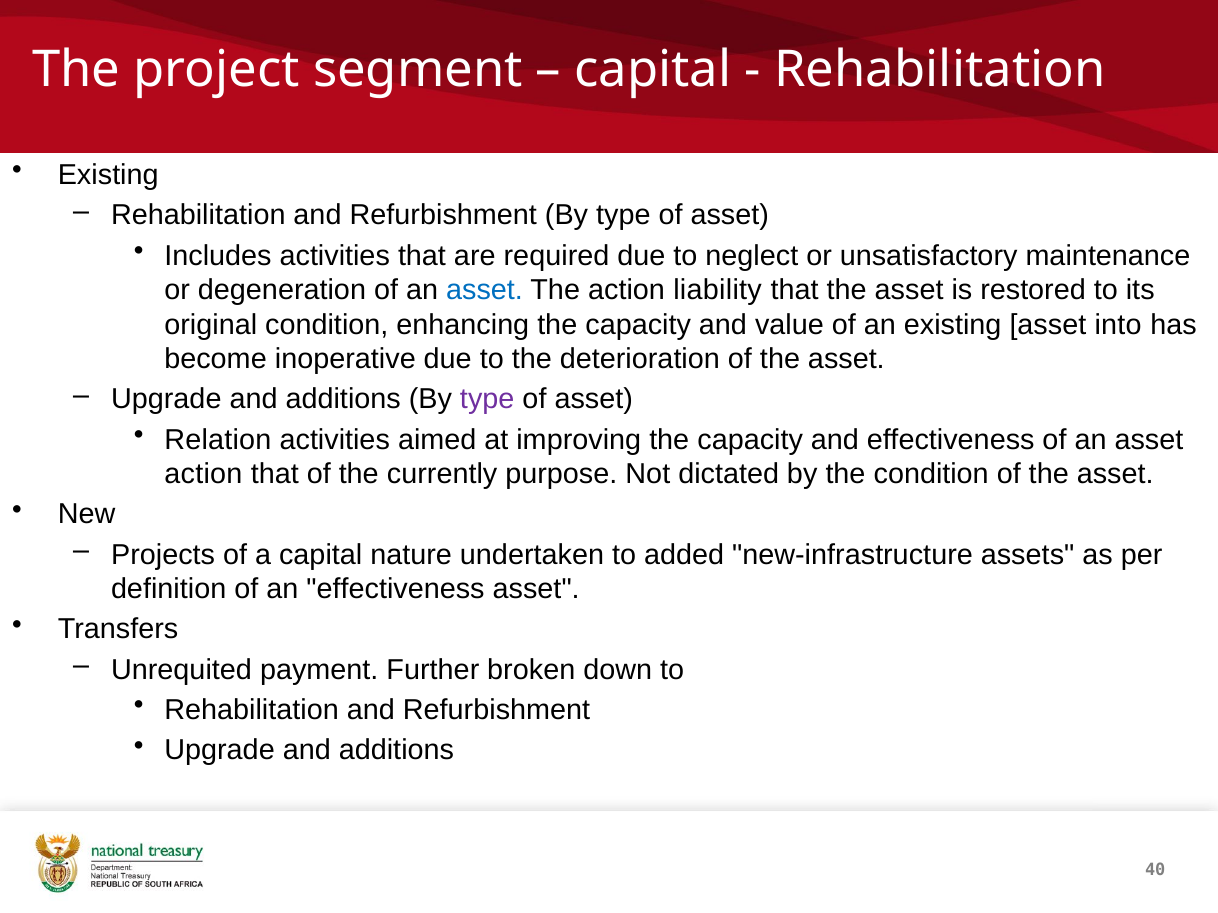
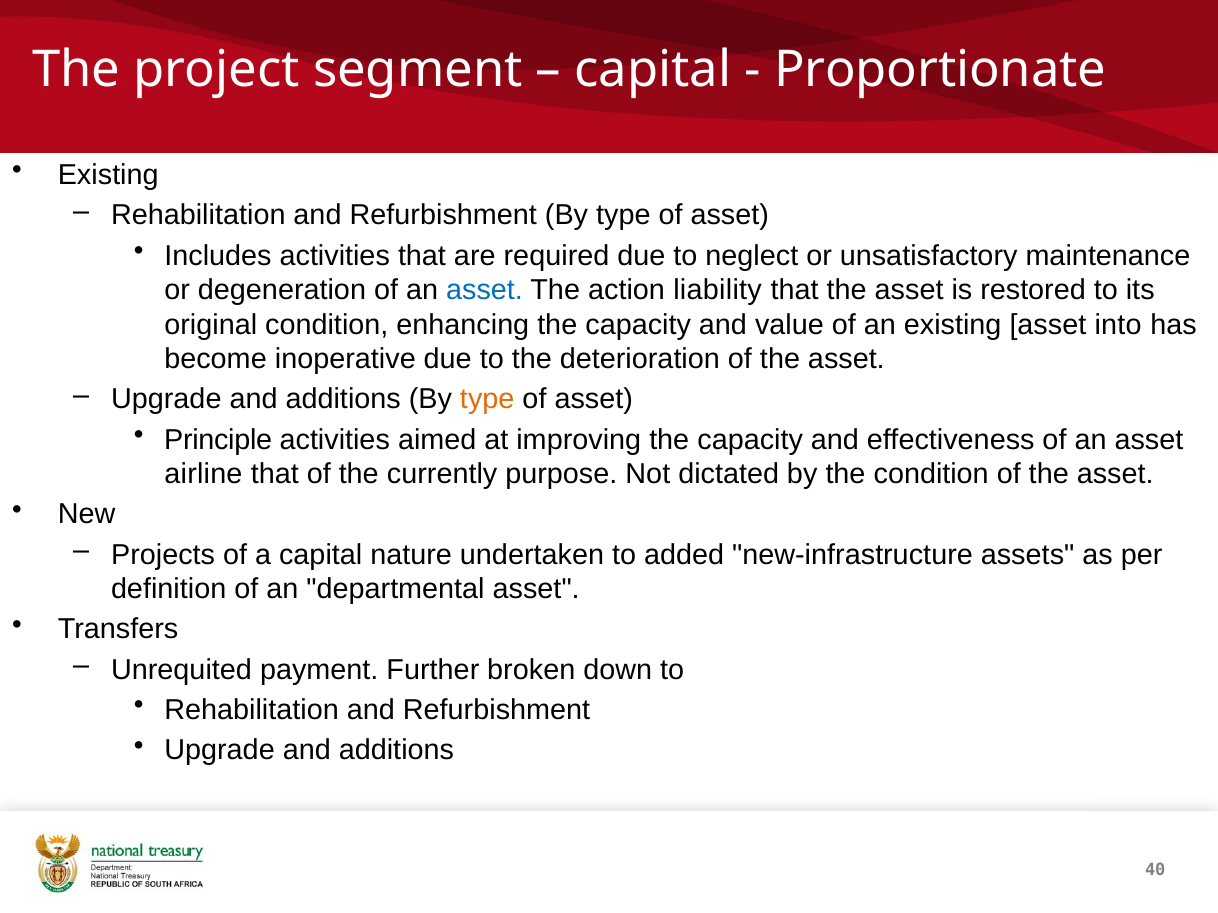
Rehabilitation at (940, 69): Rehabilitation -> Proportionate
type at (487, 400) colour: purple -> orange
Relation: Relation -> Principle
action at (203, 474): action -> airline
an effectiveness: effectiveness -> departmental
